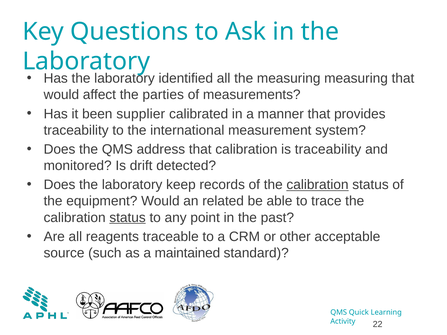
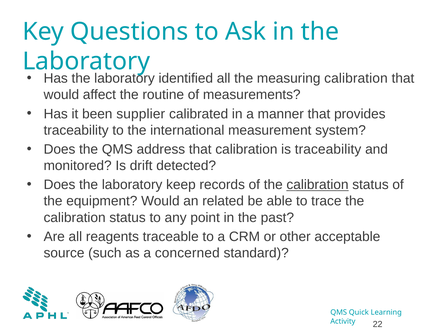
measuring measuring: measuring -> calibration
parties: parties -> routine
status at (128, 218) underline: present -> none
maintained: maintained -> concerned
